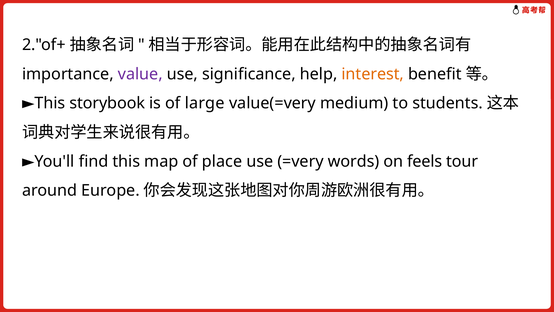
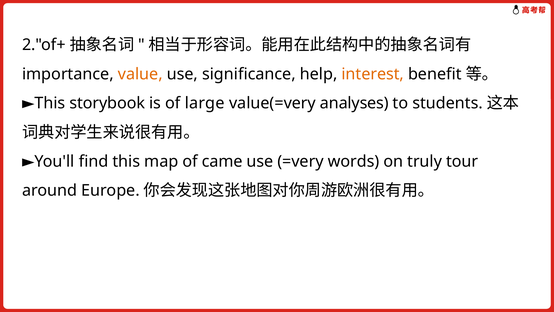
value colour: purple -> orange
medium: medium -> analyses
place: place -> came
feels: feels -> truly
